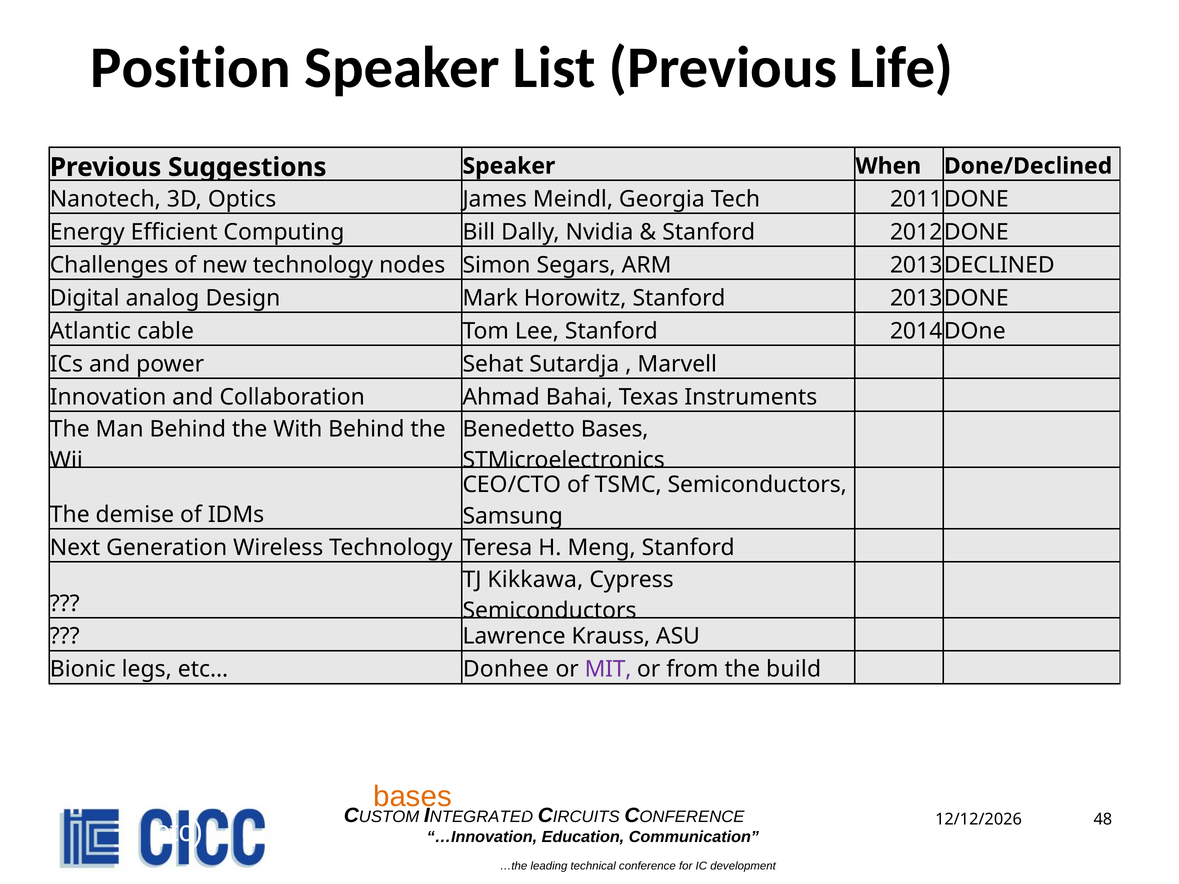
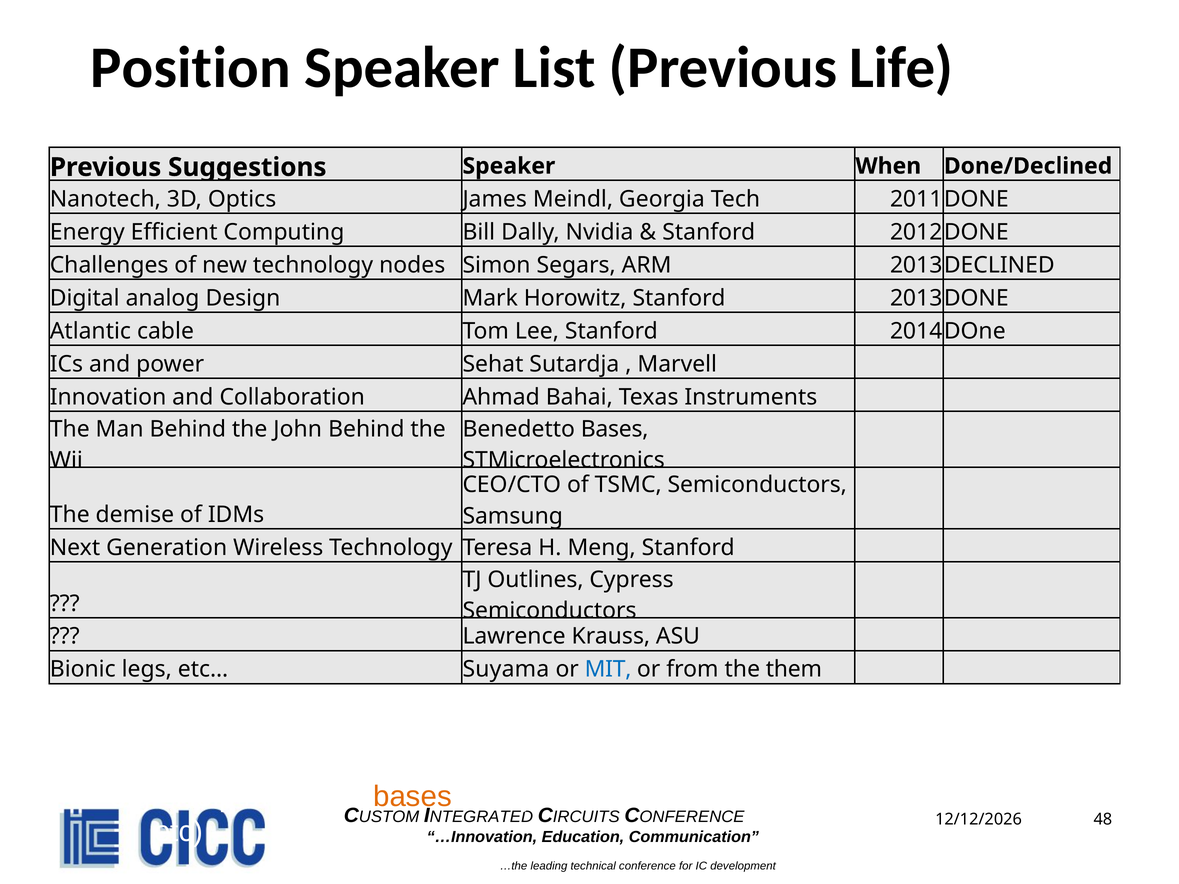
the With: With -> John
Kikkawa: Kikkawa -> Outlines
Donhee: Donhee -> Suyama
MIT colour: purple -> blue
build: build -> them
